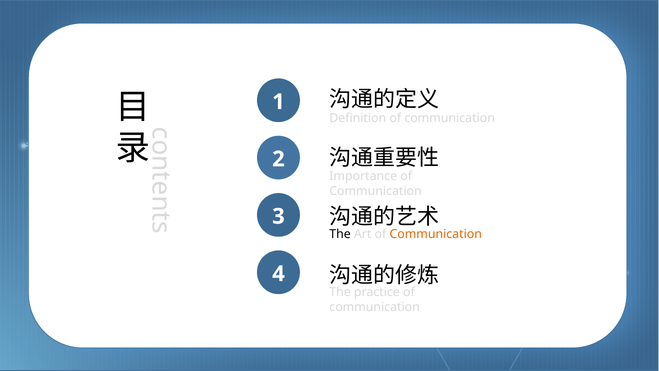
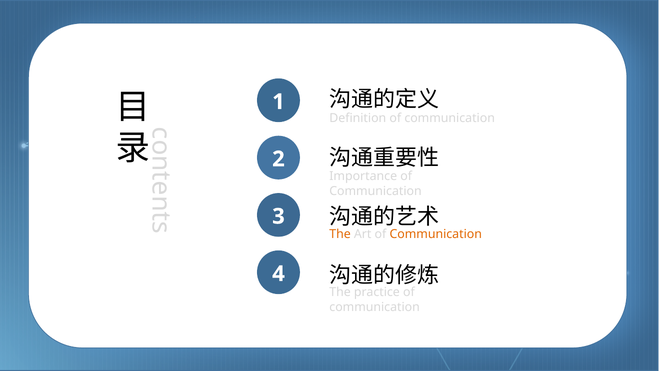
The at (340, 234) colour: black -> orange
